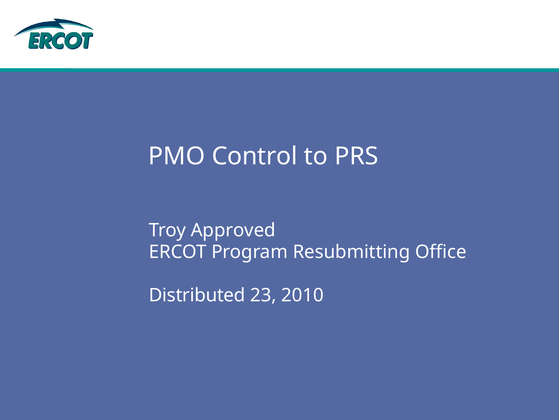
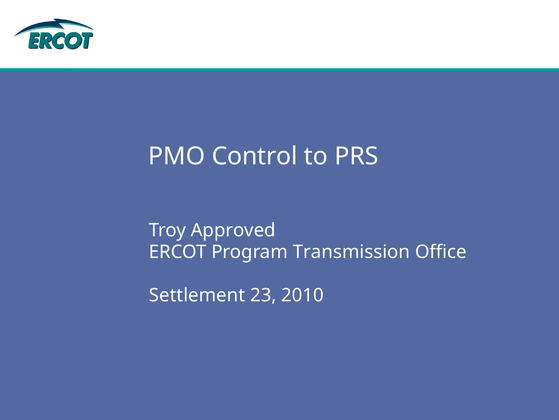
Resubmitting: Resubmitting -> Transmission
Distributed: Distributed -> Settlement
